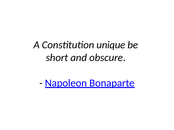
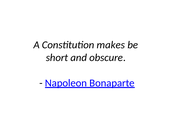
unique: unique -> makes
